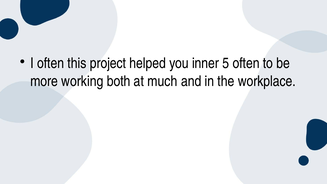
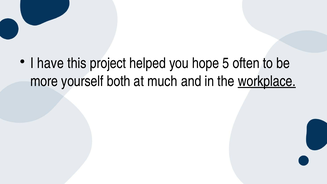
I often: often -> have
inner: inner -> hope
working: working -> yourself
workplace underline: none -> present
